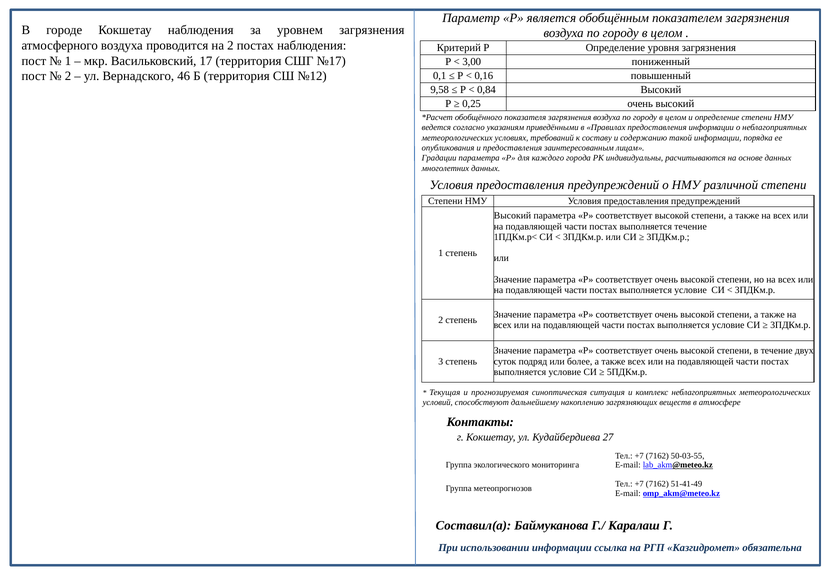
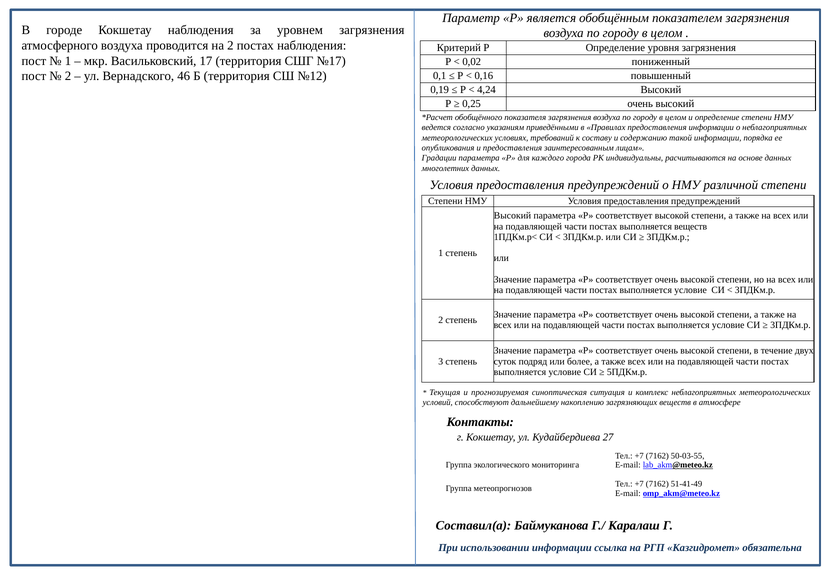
3,00: 3,00 -> 0,02
9,58: 9,58 -> 0,19
0,84: 0,84 -> 4,24
выполняется течение: течение -> веществ
